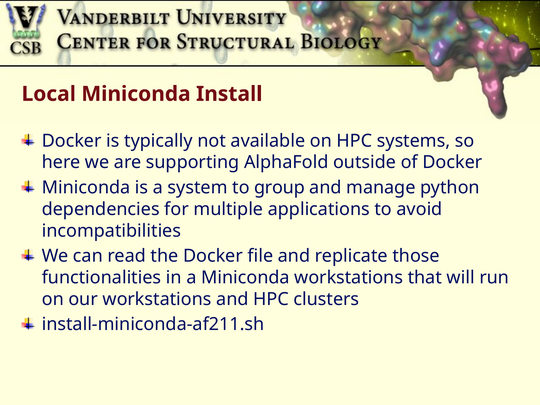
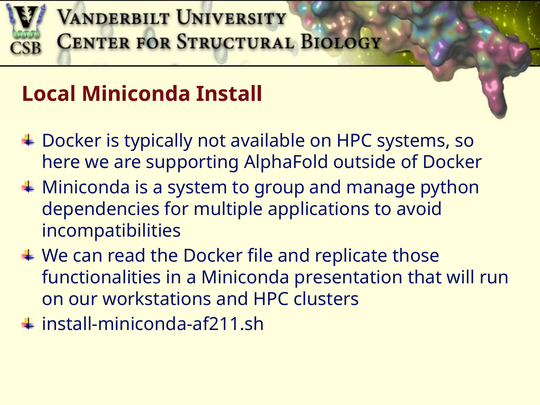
Miniconda workstations: workstations -> presentation
